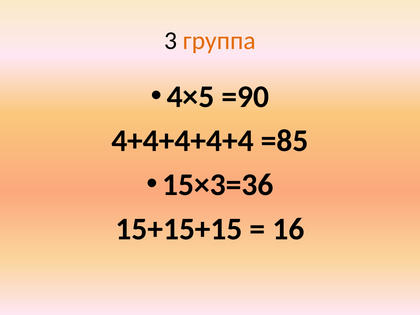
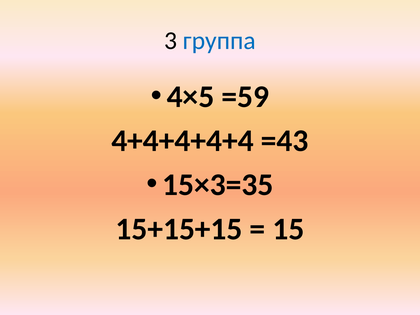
группа colour: orange -> blue
=90: =90 -> =59
=85: =85 -> =43
15×3=36: 15×3=36 -> 15×3=35
16: 16 -> 15
